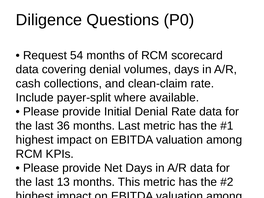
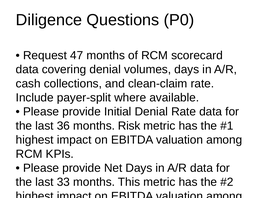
54: 54 -> 47
months Last: Last -> Risk
13: 13 -> 33
